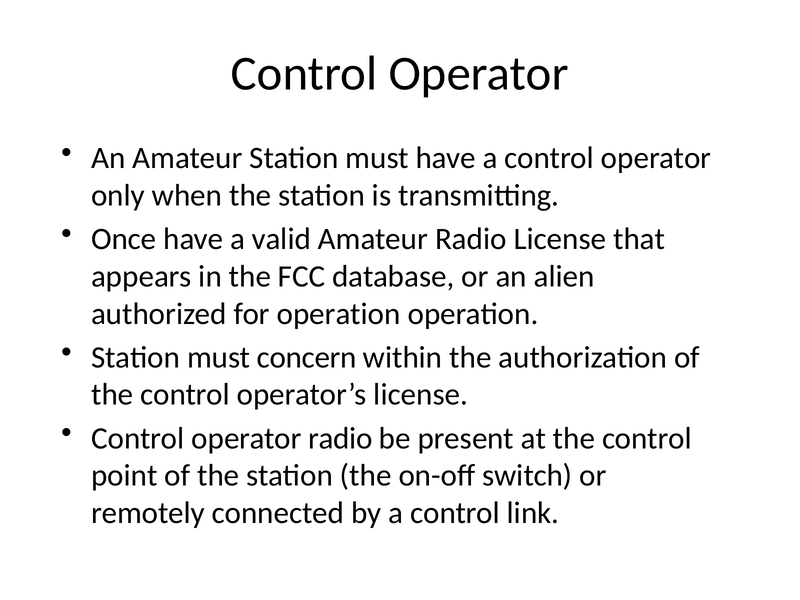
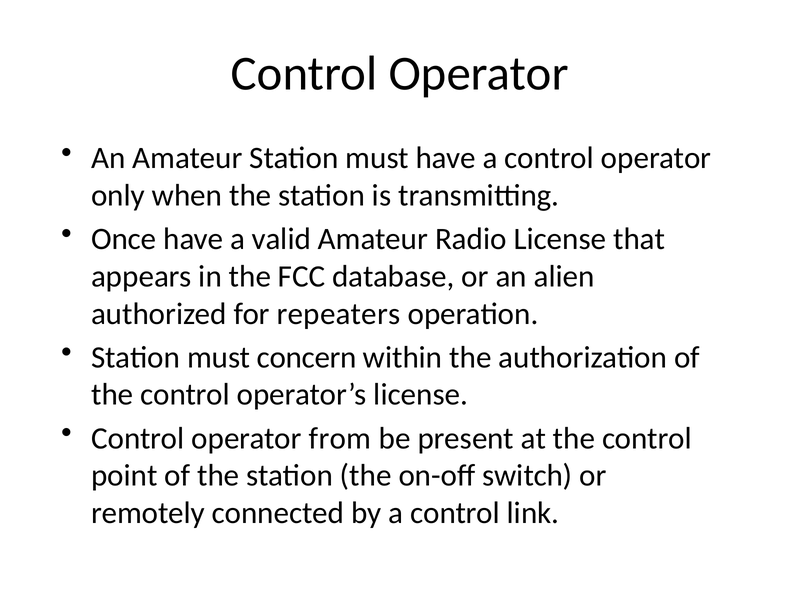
for operation: operation -> repeaters
operator radio: radio -> from
